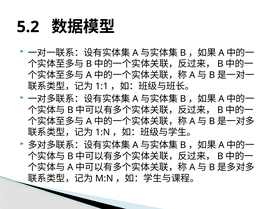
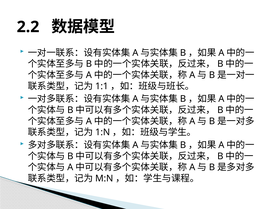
5.2: 5.2 -> 2.2
